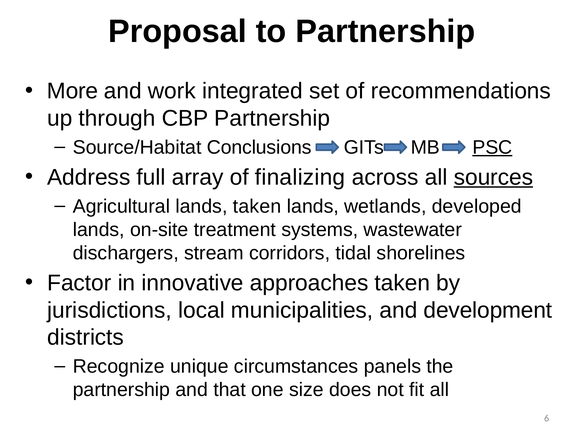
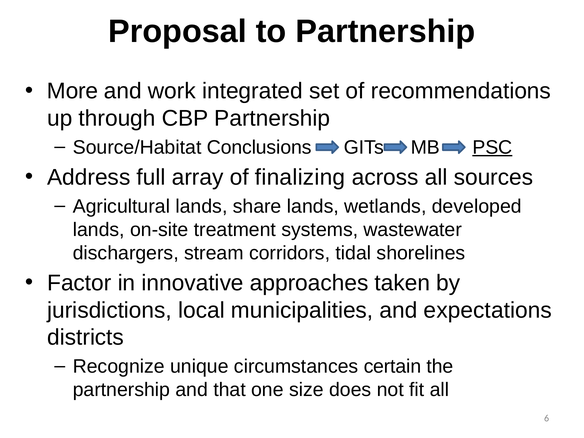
sources underline: present -> none
lands taken: taken -> share
development: development -> expectations
panels: panels -> certain
